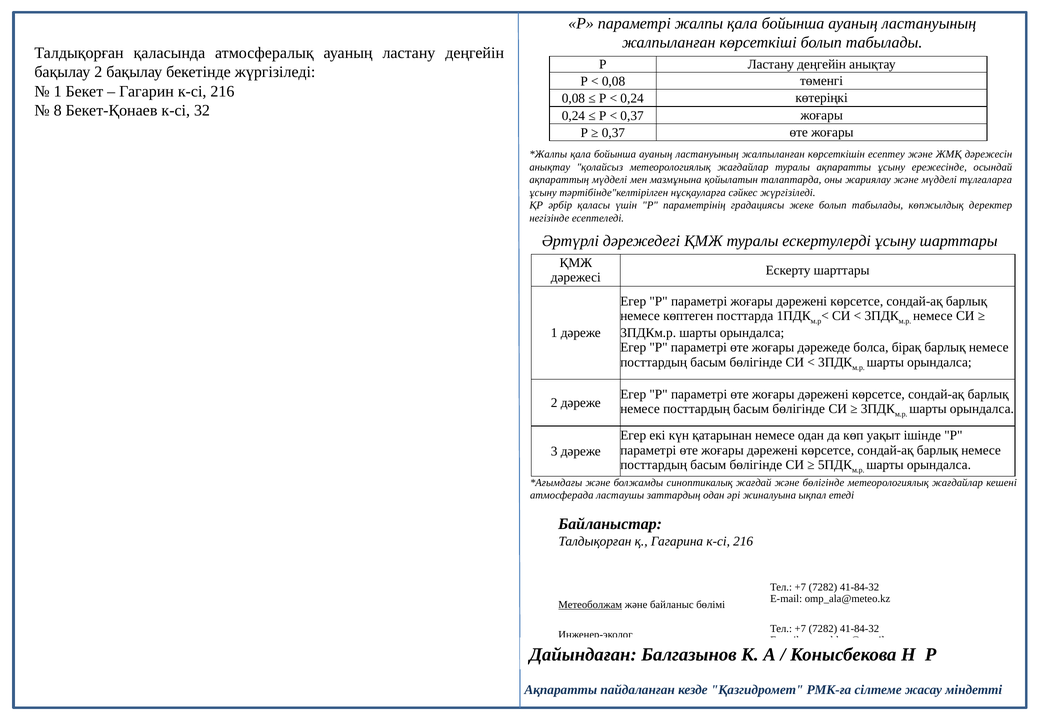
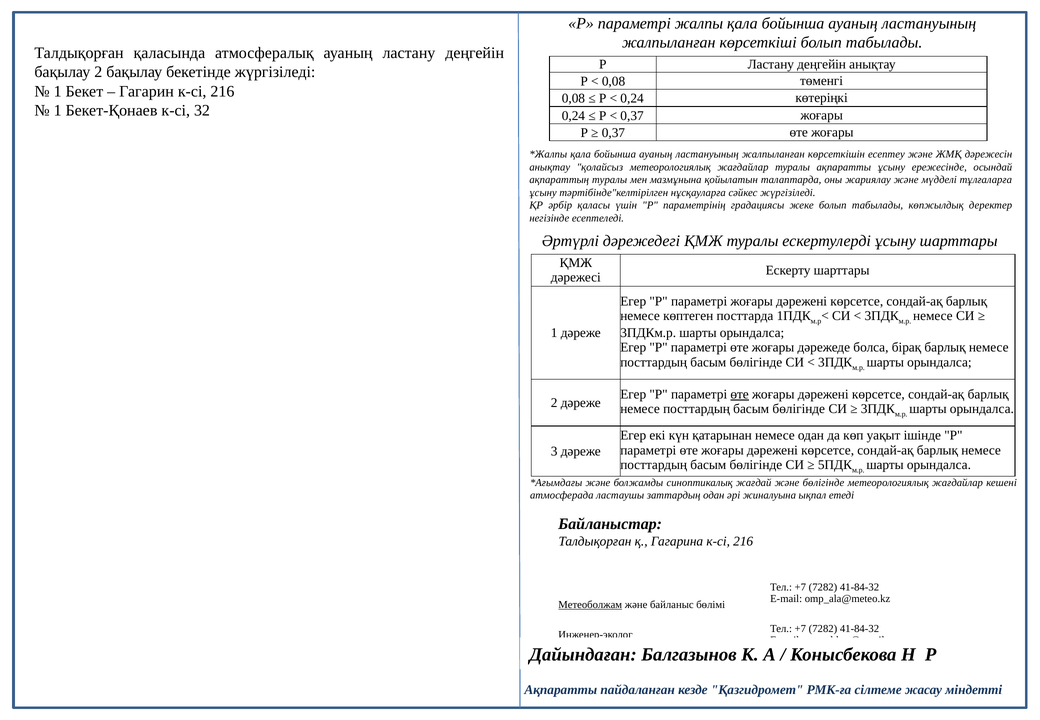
8 at (58, 110): 8 -> 1
ақпараттың мүдделі: мүдделі -> туралы
өте at (740, 394) underline: none -> present
